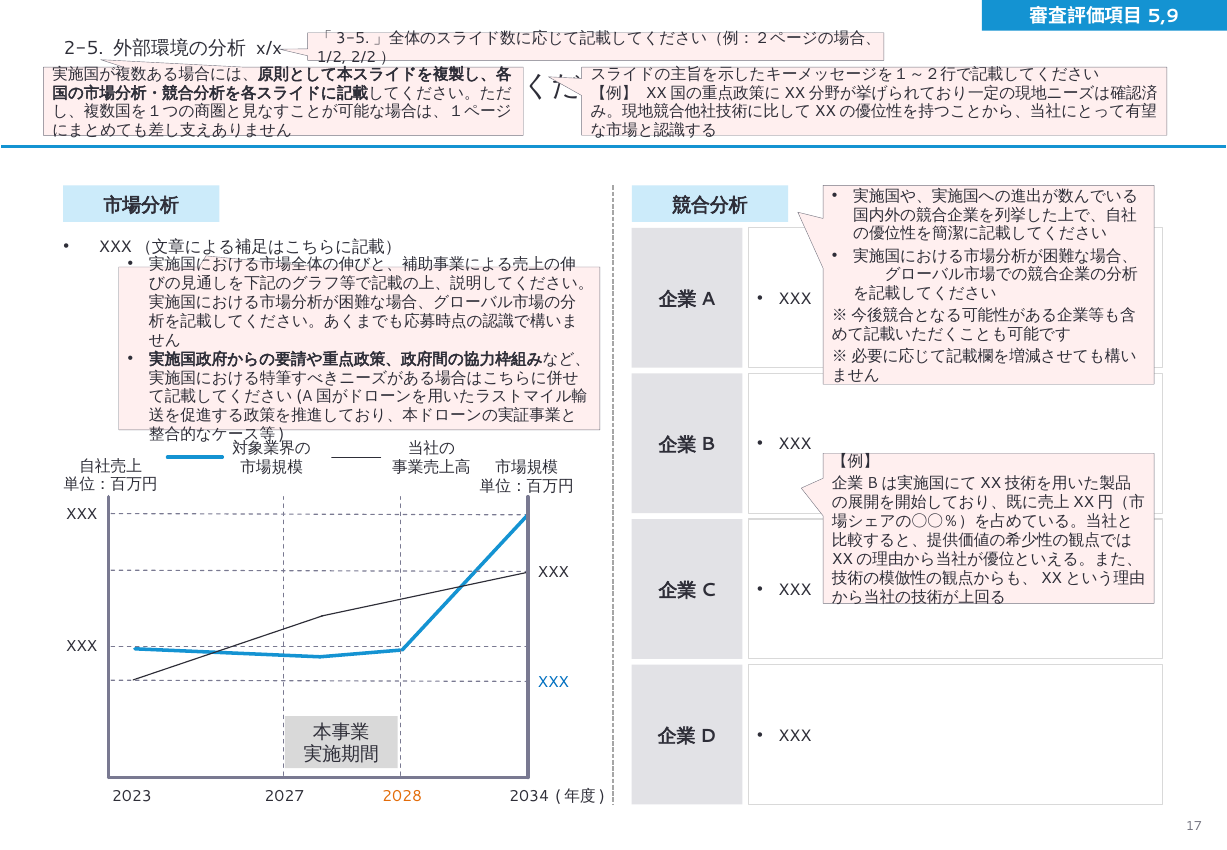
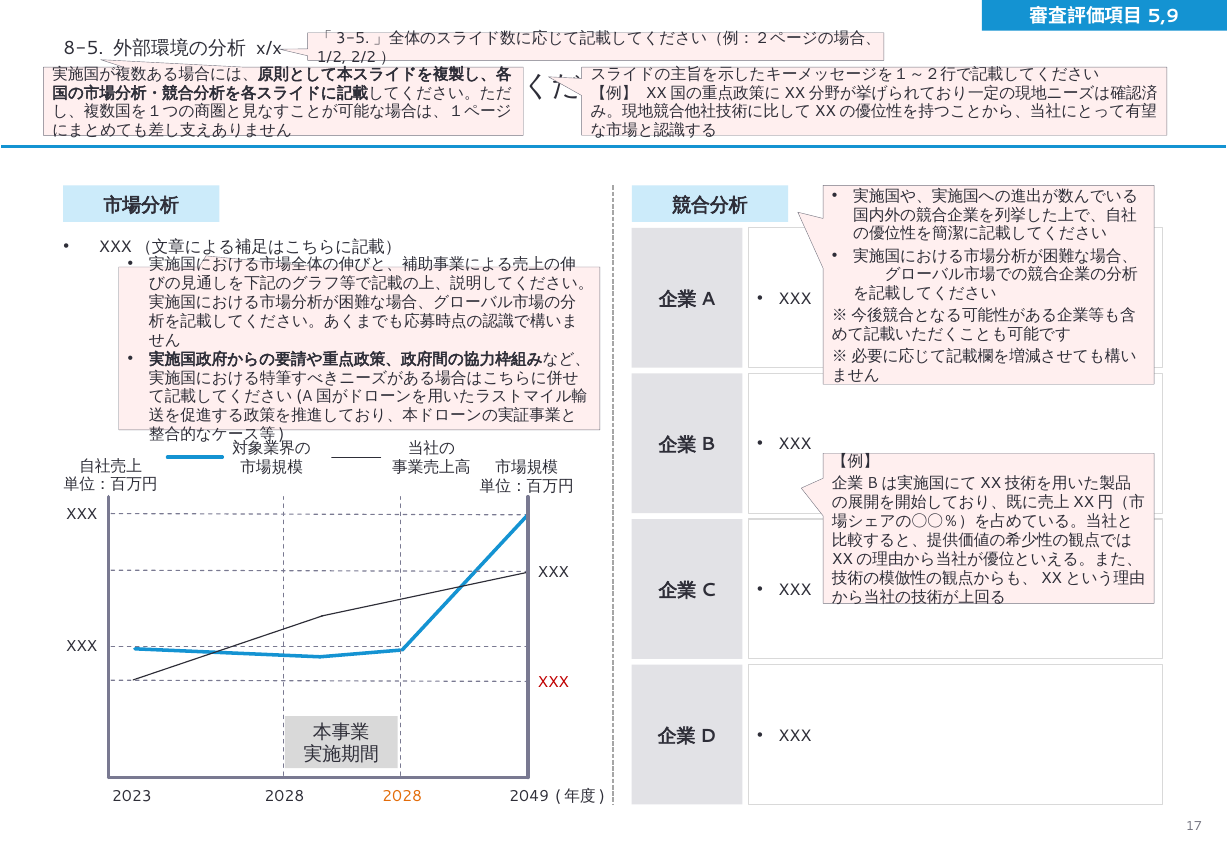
2-5: 2-5 -> 8-5
XXX at (553, 682) colour: blue -> red
2027 at (284, 796): 2027 -> 2028
2034: 2034 -> 2049
